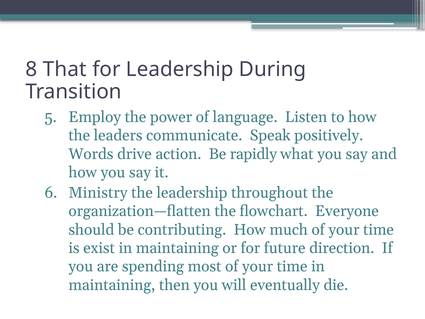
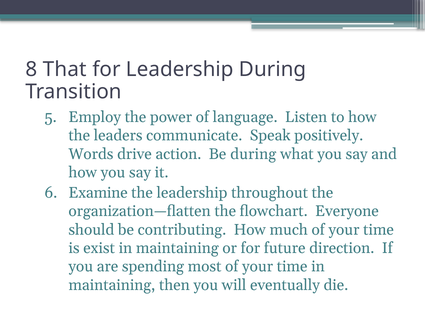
Be rapidly: rapidly -> during
Ministry: Ministry -> Examine
